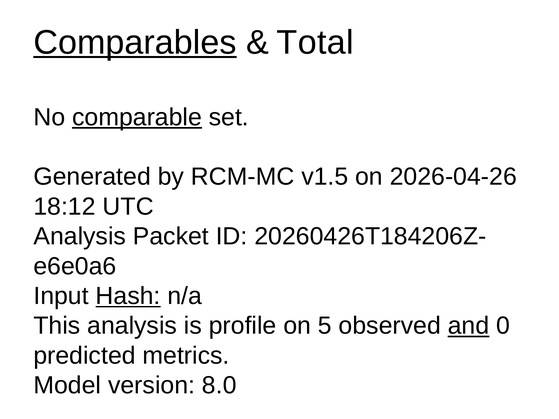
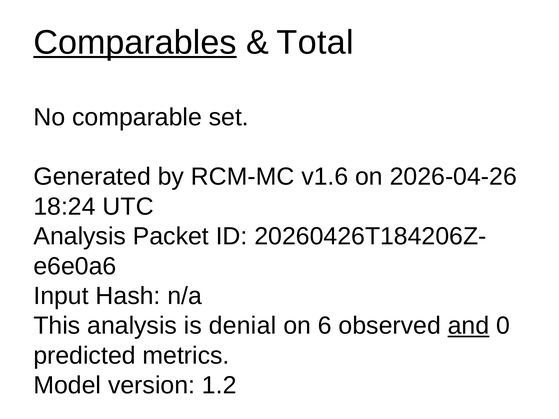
comparable underline: present -> none
v1.5: v1.5 -> v1.6
18:12: 18:12 -> 18:24
Hash underline: present -> none
profile: profile -> denial
5: 5 -> 6
8.0: 8.0 -> 1.2
